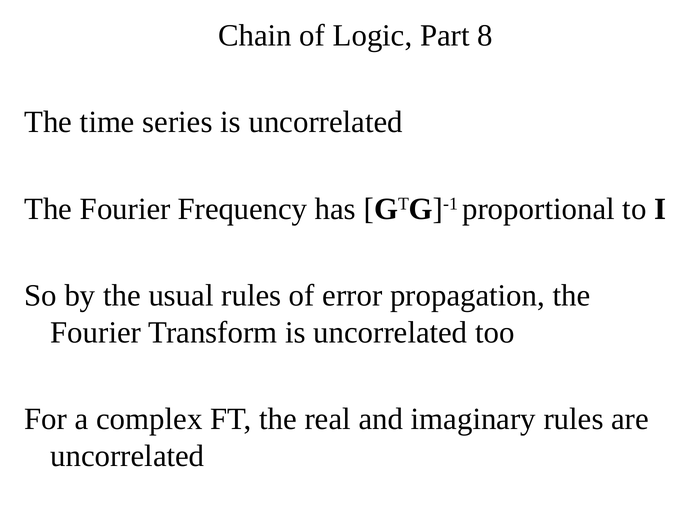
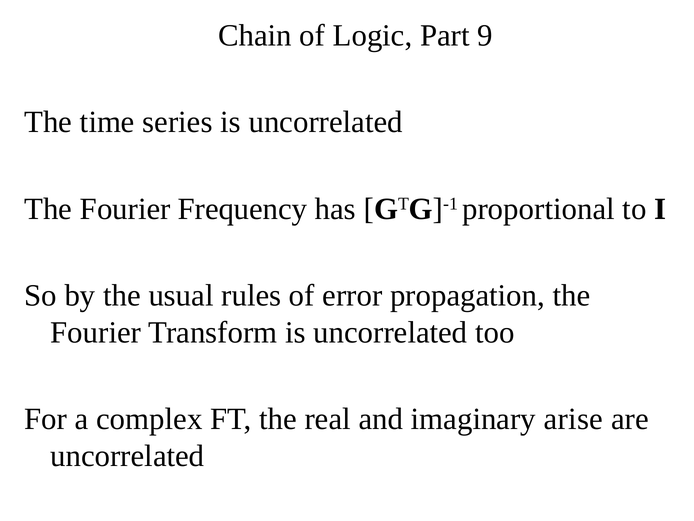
8: 8 -> 9
imaginary rules: rules -> arise
